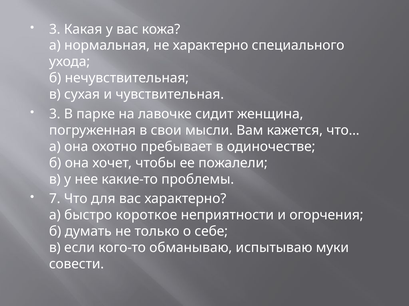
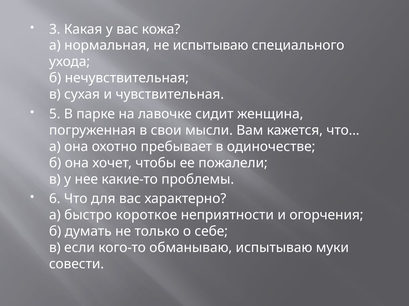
не характерно: характерно -> испытываю
3 at (55, 114): 3 -> 5
7: 7 -> 6
